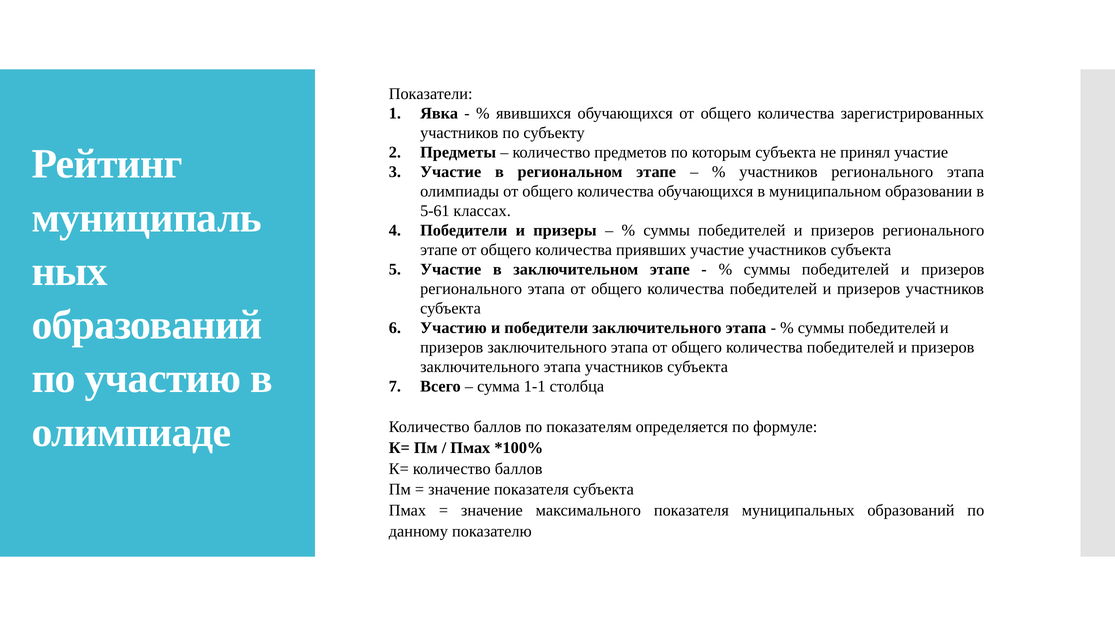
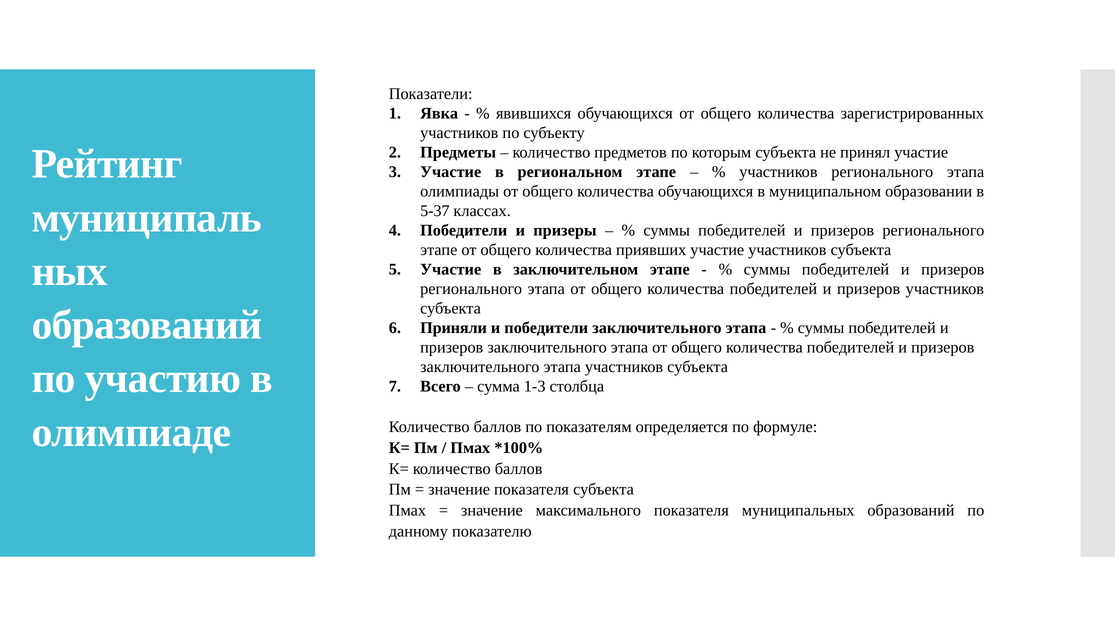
5-61: 5-61 -> 5-37
Участию at (453, 328): Участию -> Приняли
1-1: 1-1 -> 1-3
